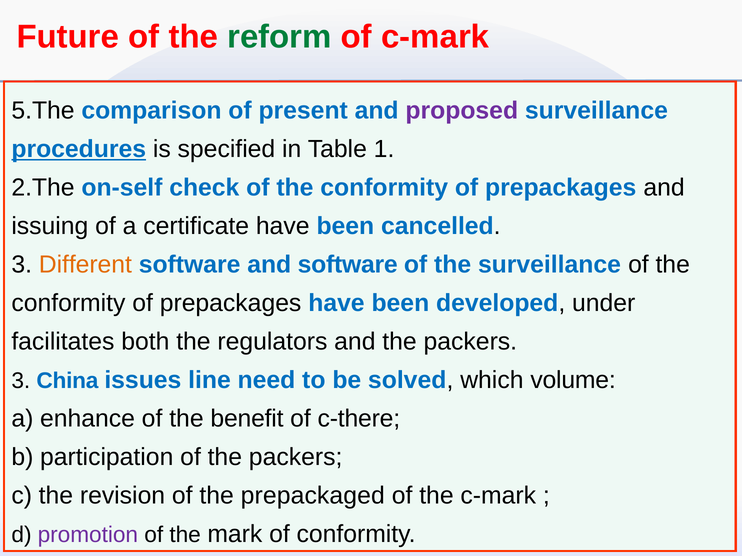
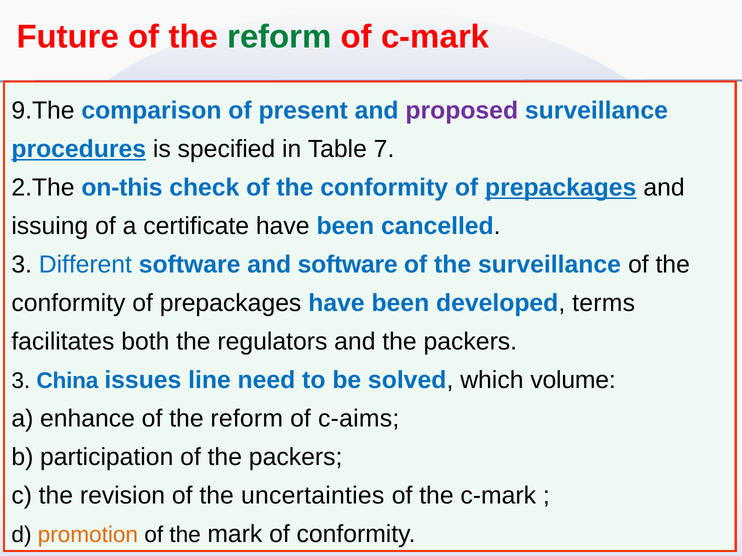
5.The: 5.The -> 9.The
1: 1 -> 7
on-self: on-self -> on-this
prepackages at (561, 188) underline: none -> present
Different colour: orange -> blue
under: under -> terms
enhance of the benefit: benefit -> reform
c-there: c-there -> c-aims
prepackaged: prepackaged -> uncertainties
promotion colour: purple -> orange
